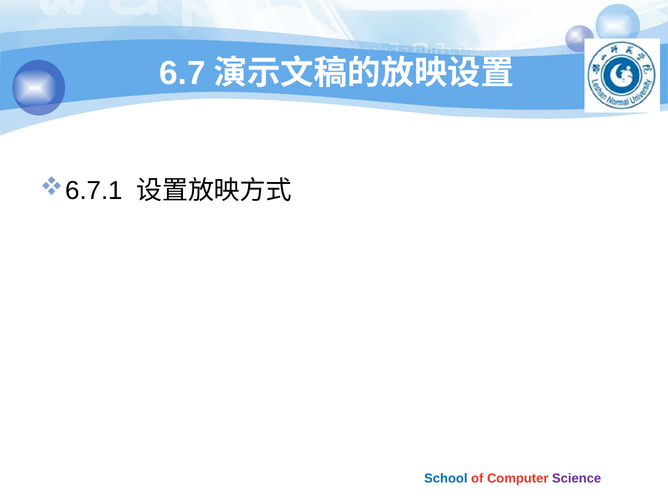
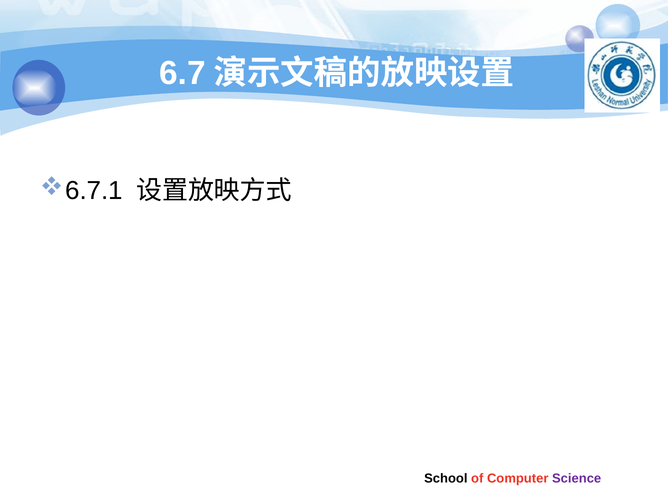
School colour: blue -> black
